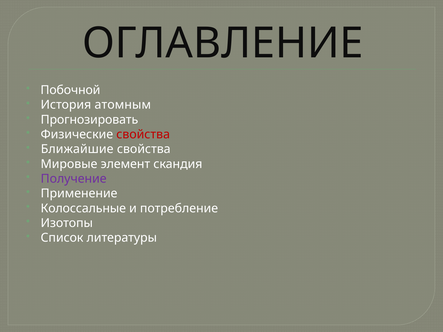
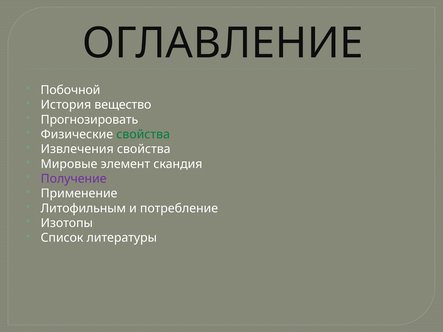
атомным: атомным -> вещество
свойства at (143, 135) colour: red -> green
Ближайшие: Ближайшие -> Извлечения
Колоссальные: Колоссальные -> Литофильным
